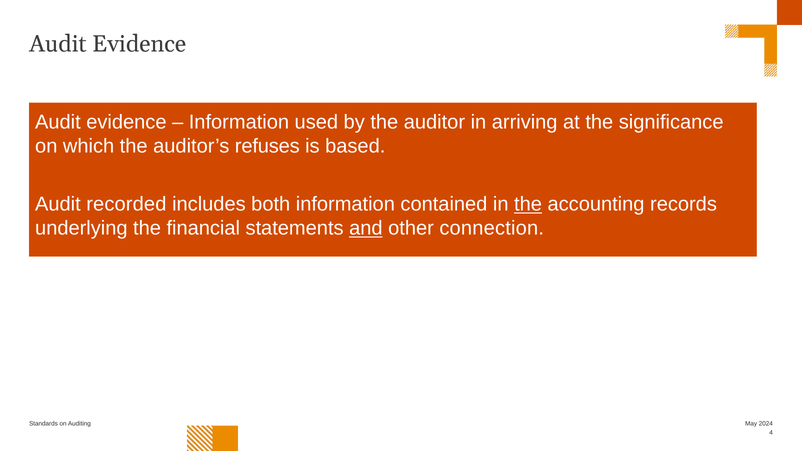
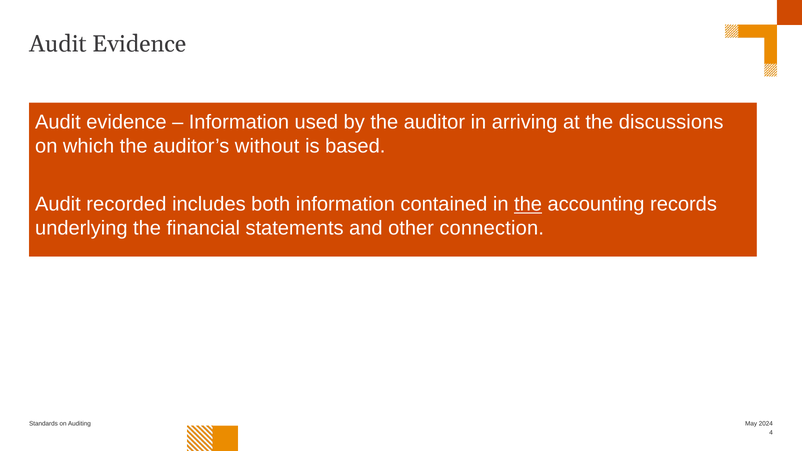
significance: significance -> discussions
refuses: refuses -> without
and underline: present -> none
